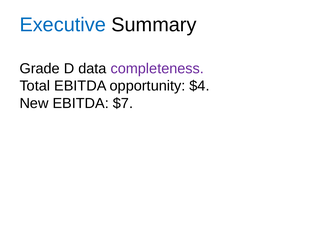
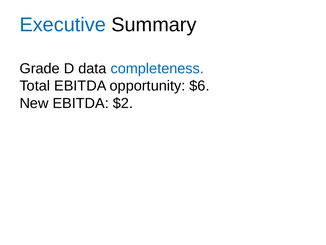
completeness colour: purple -> blue
$4: $4 -> $6
$7: $7 -> $2
